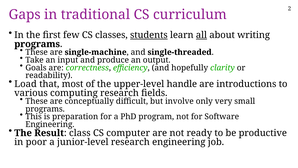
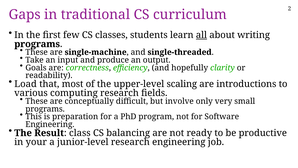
students underline: present -> none
handle: handle -> scaling
computer: computer -> balancing
poor: poor -> your
